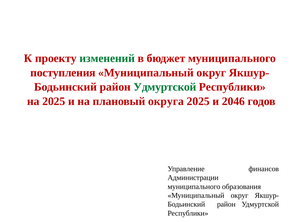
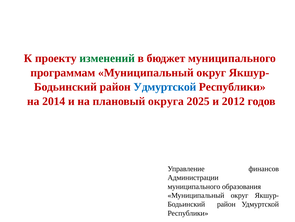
поступления: поступления -> программам
Удмуртской at (165, 87) colour: green -> blue
на 2025: 2025 -> 2014
2046: 2046 -> 2012
